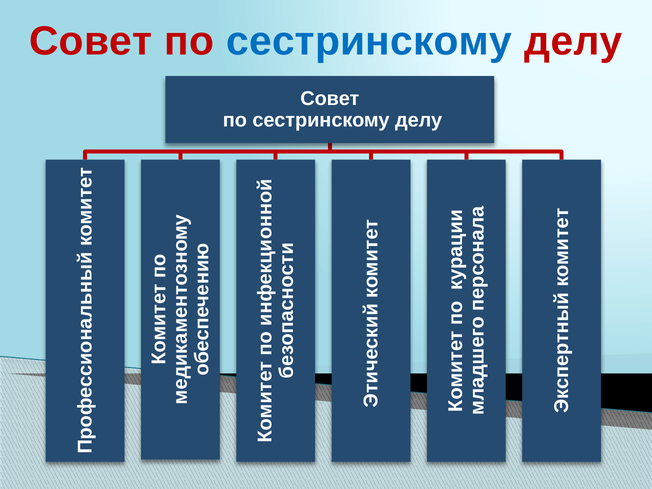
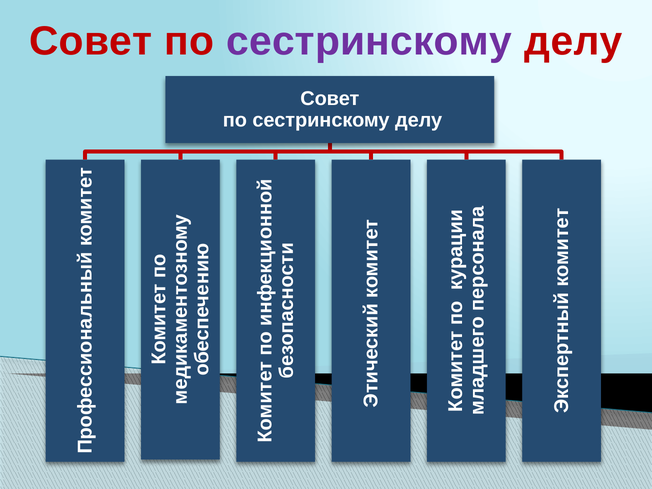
сестринскому at (369, 41) colour: blue -> purple
